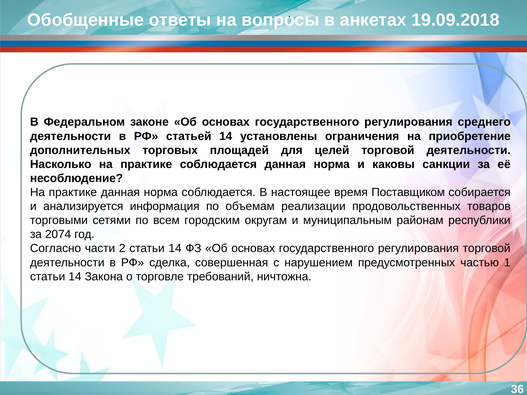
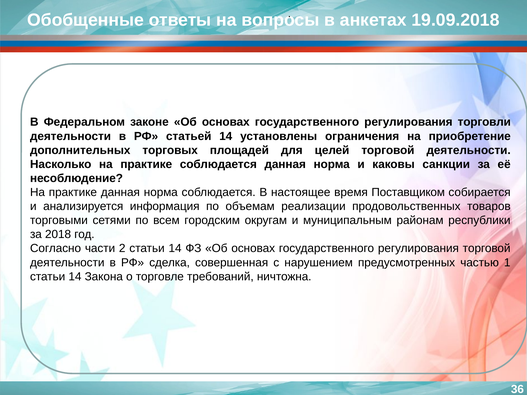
среднего: среднего -> торговли
2074: 2074 -> 2018
